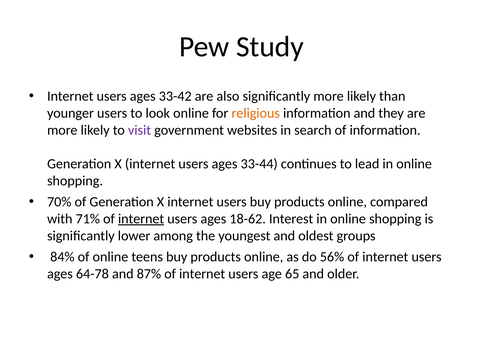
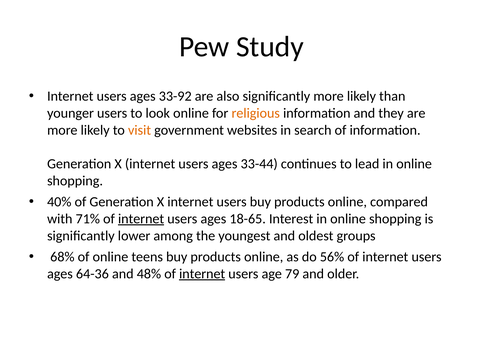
33-42: 33-42 -> 33-92
visit colour: purple -> orange
70%: 70% -> 40%
18-62: 18-62 -> 18-65
84%: 84% -> 68%
64-78: 64-78 -> 64-36
87%: 87% -> 48%
internet at (202, 274) underline: none -> present
65: 65 -> 79
